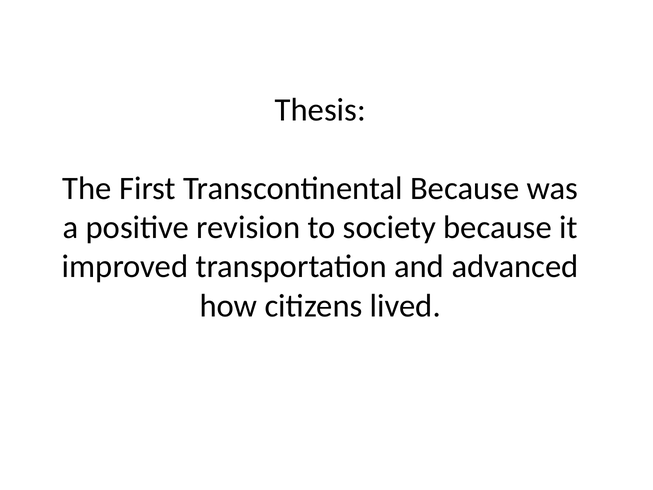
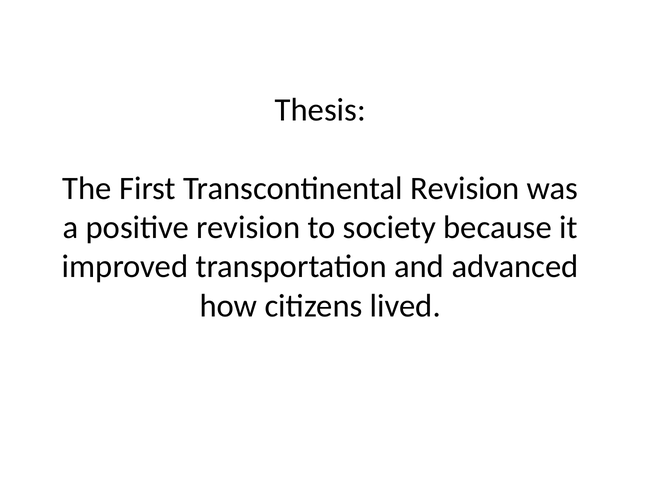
Transcontinental Because: Because -> Revision
